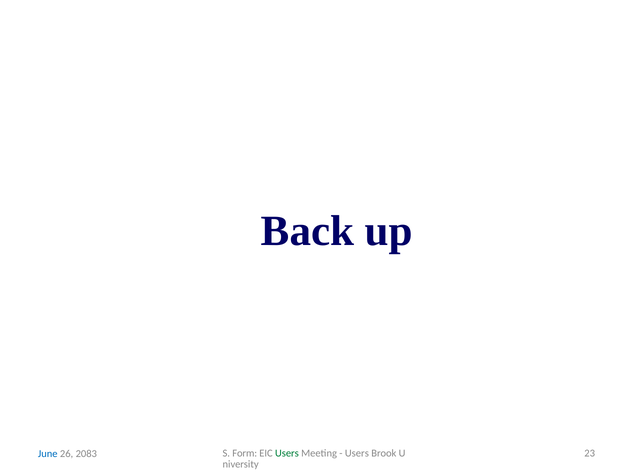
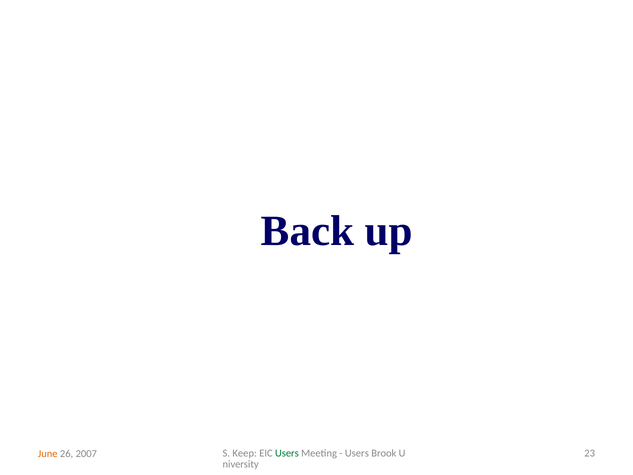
Form: Form -> Keep
June colour: blue -> orange
2083: 2083 -> 2007
